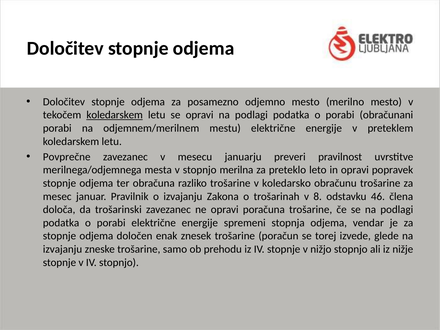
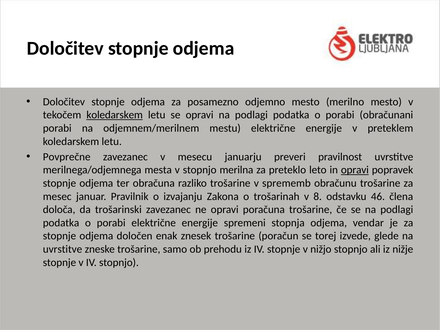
opravi at (355, 170) underline: none -> present
koledarsko: koledarsko -> sprememb
izvajanju at (63, 249): izvajanju -> uvrstitve
